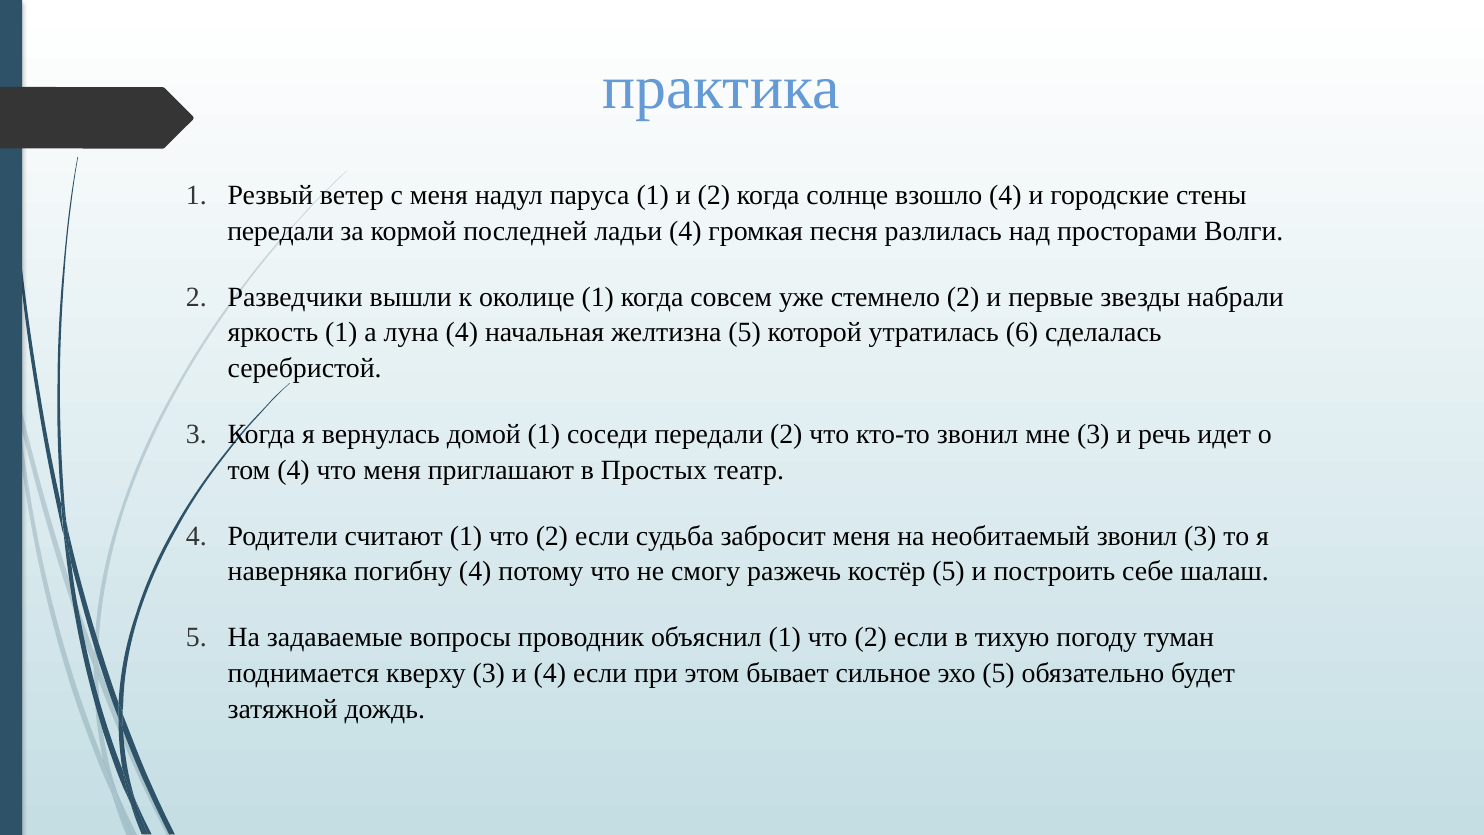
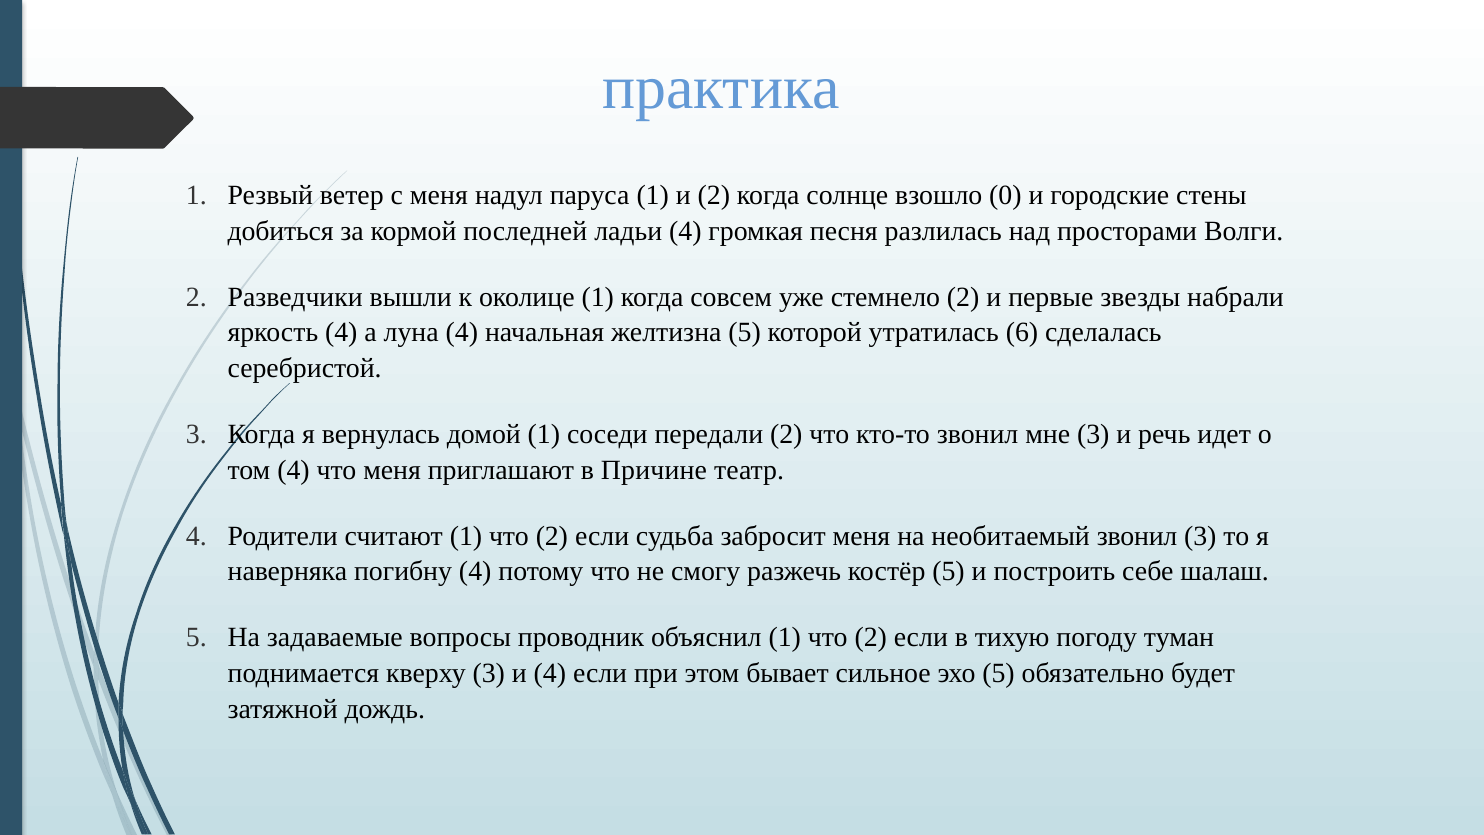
взошло 4: 4 -> 0
передали at (281, 231): передали -> добиться
яркость 1: 1 -> 4
Простых: Простых -> Причине
